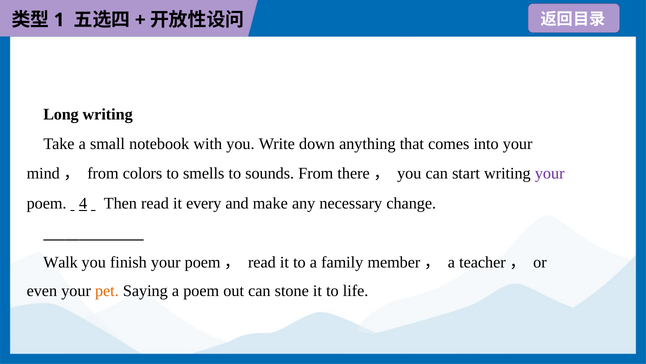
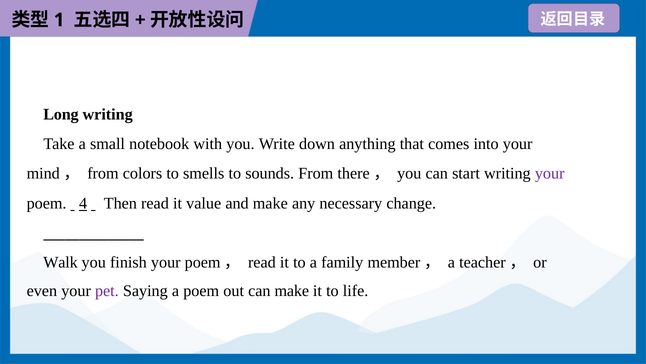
every: every -> value
pet colour: orange -> purple
can stone: stone -> make
